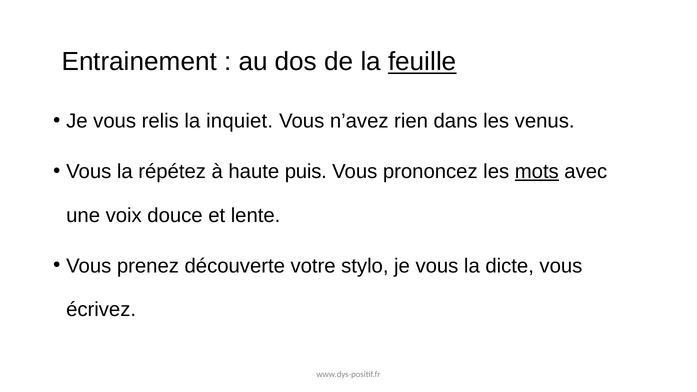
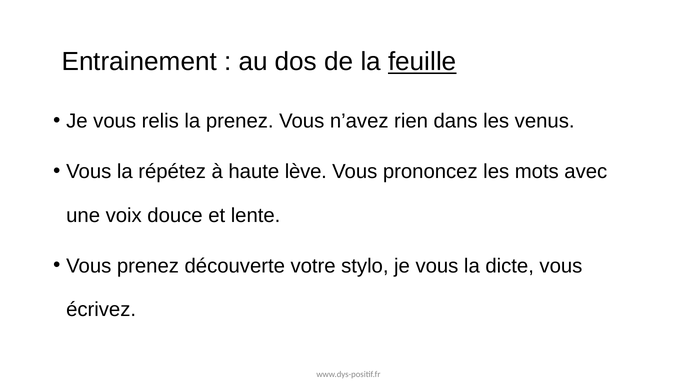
la inquiet: inquiet -> prenez
puis: puis -> lève
mots underline: present -> none
